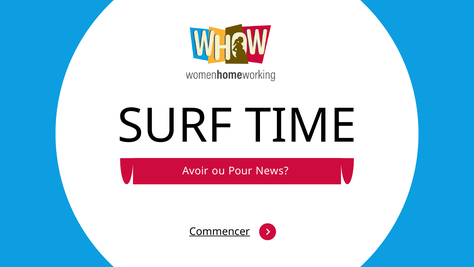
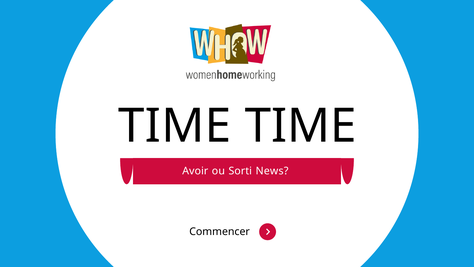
SURF at (175, 126): SURF -> TIME
Pour: Pour -> Sorti
Commencer underline: present -> none
